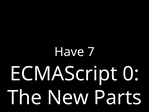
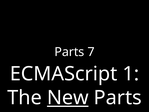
Have at (69, 52): Have -> Parts
0: 0 -> 1
New underline: none -> present
